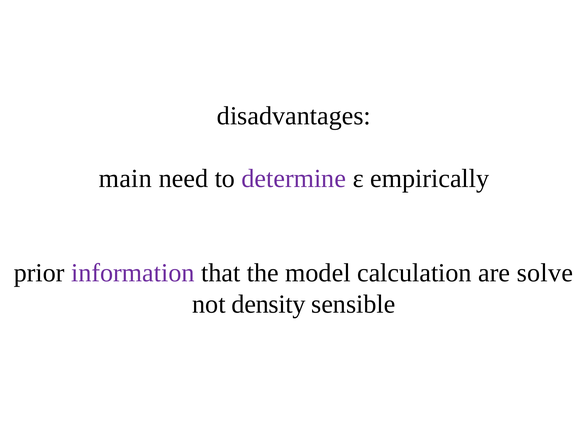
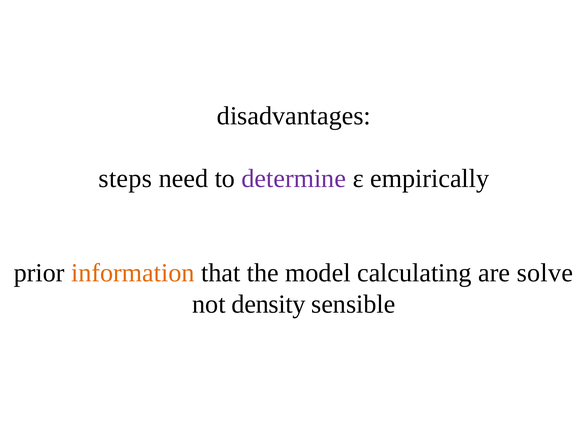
main: main -> steps
information colour: purple -> orange
calculation: calculation -> calculating
